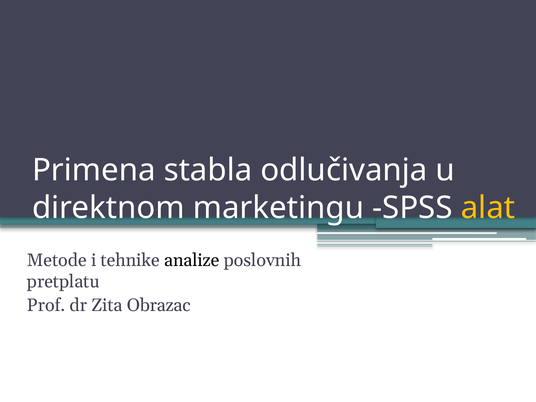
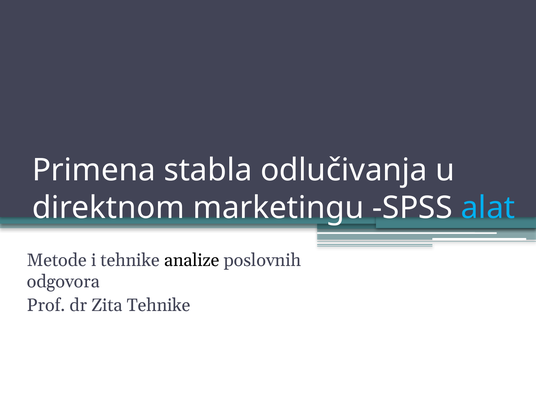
alat colour: yellow -> light blue
pretplatu: pretplatu -> odgovora
Zita Obrazac: Obrazac -> Tehnike
